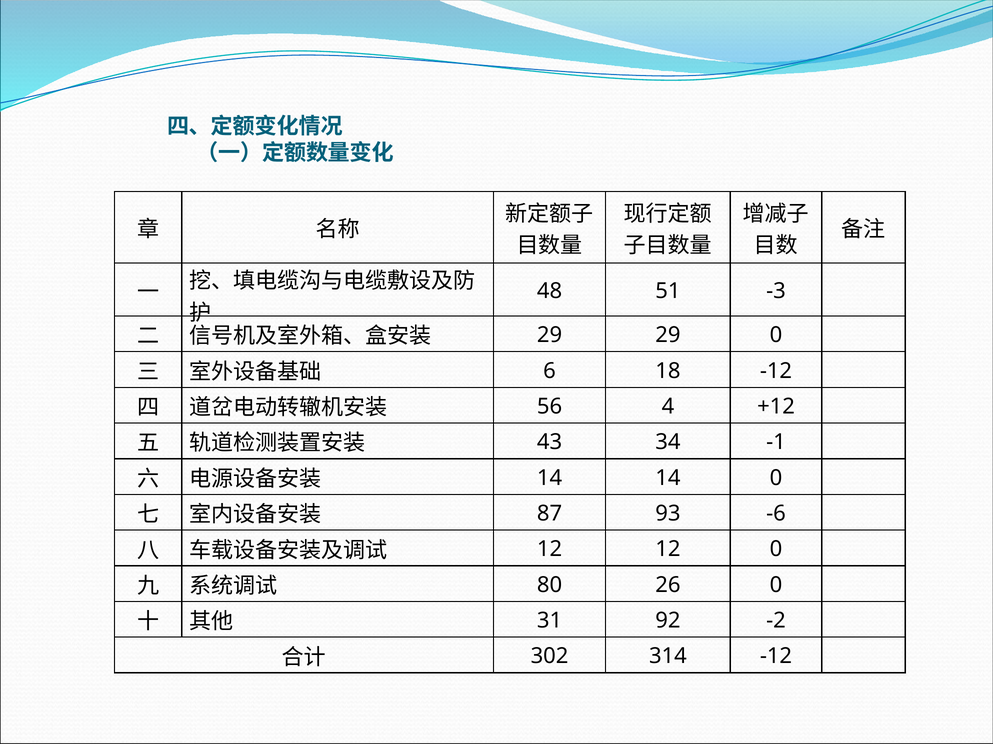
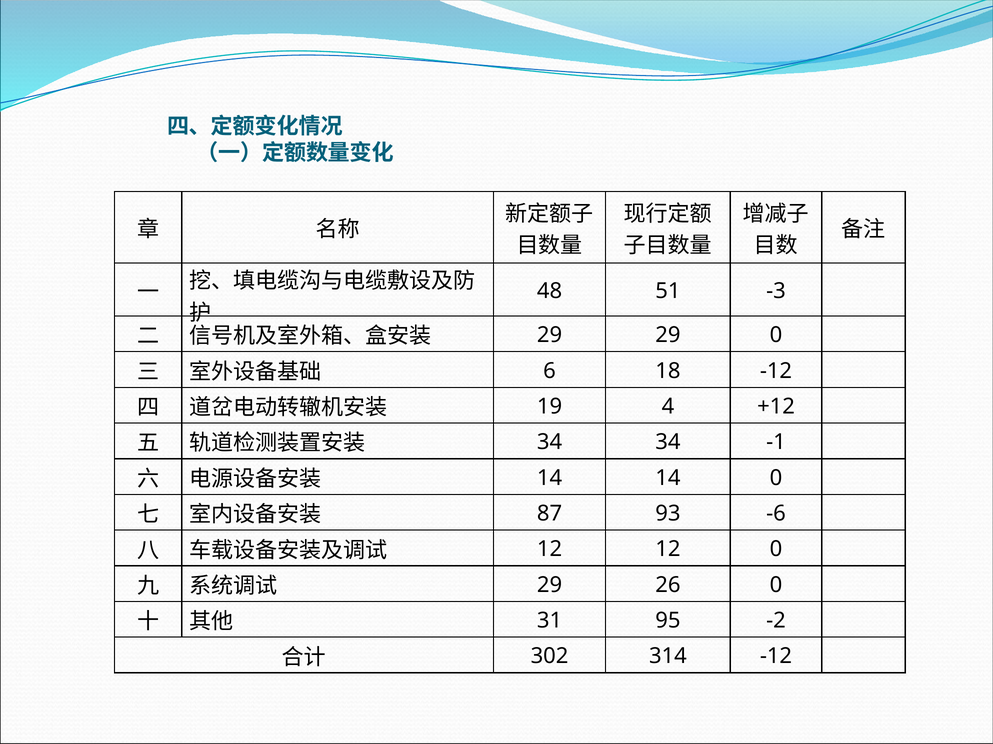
56: 56 -> 19
43 at (550, 443): 43 -> 34
80 at (550, 585): 80 -> 29
92: 92 -> 95
